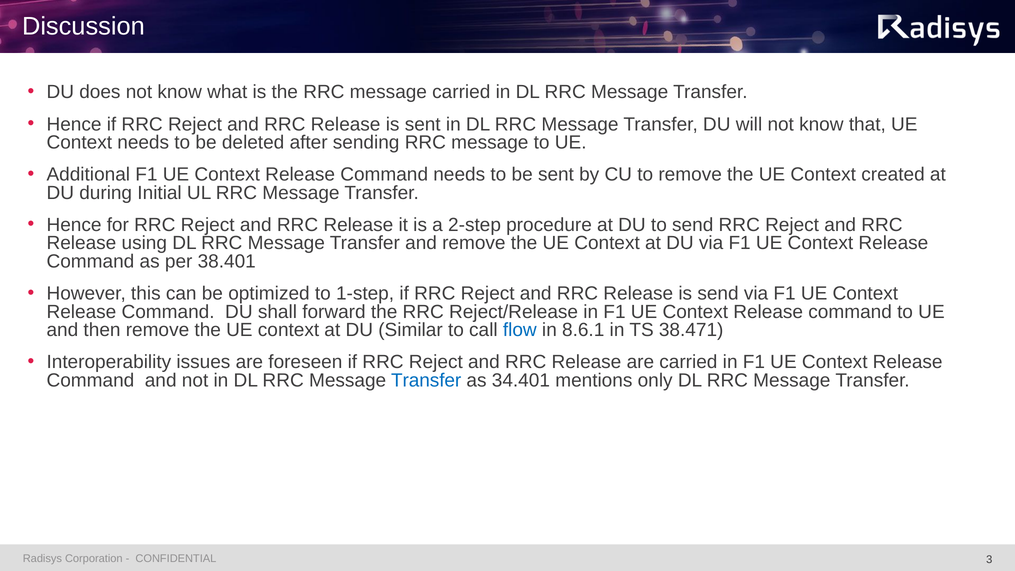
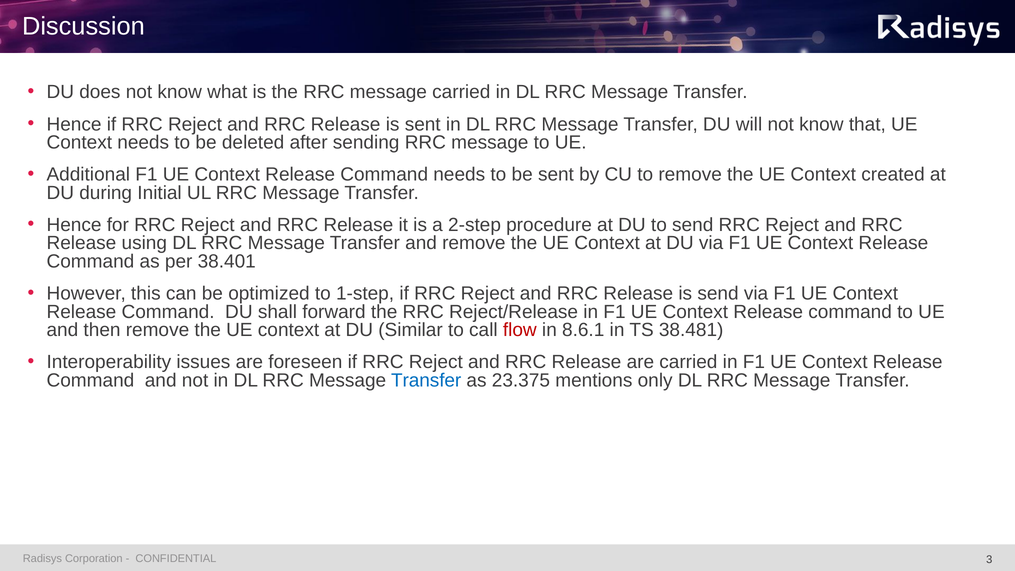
flow colour: blue -> red
38.471: 38.471 -> 38.481
34.401: 34.401 -> 23.375
